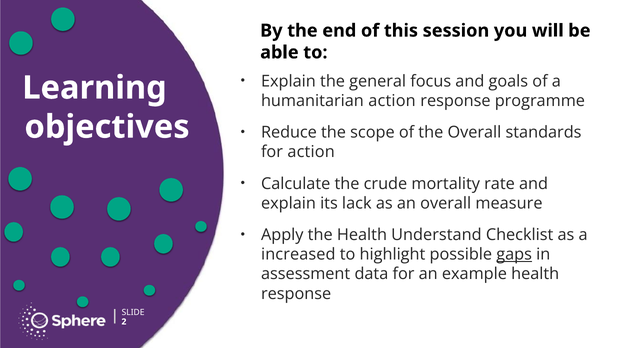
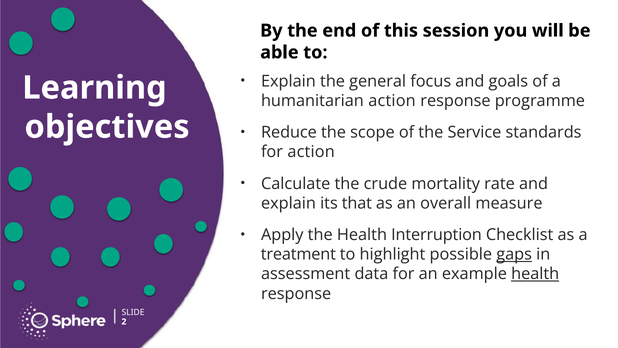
the Overall: Overall -> Service
lack: lack -> that
Understand: Understand -> Interruption
increased: increased -> treatment
health at (535, 274) underline: none -> present
